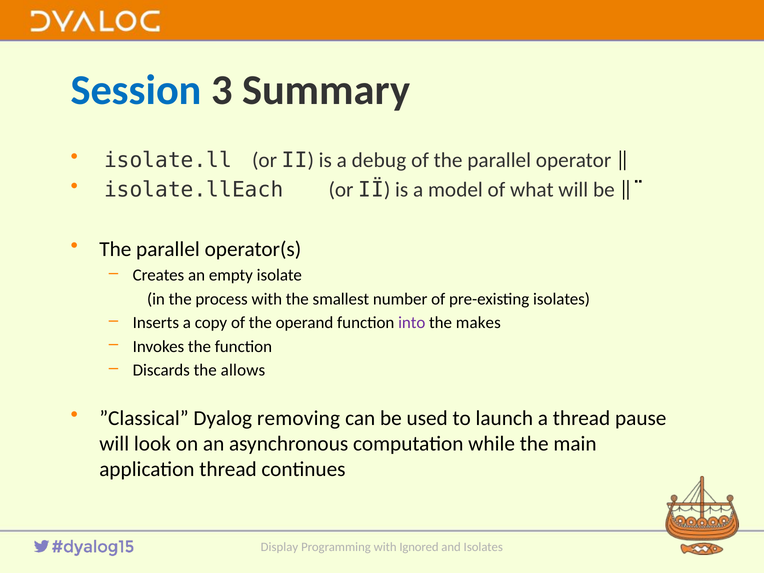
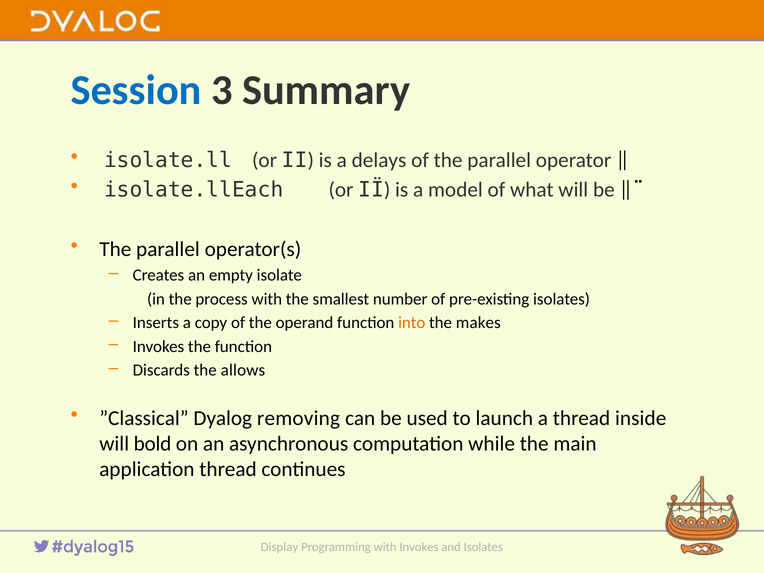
debug: debug -> delays
into colour: purple -> orange
pause: pause -> inside
look: look -> bold
with Ignored: Ignored -> Invokes
